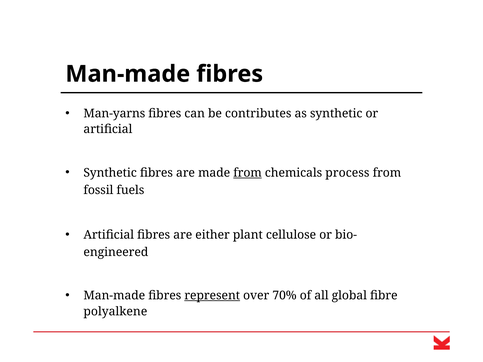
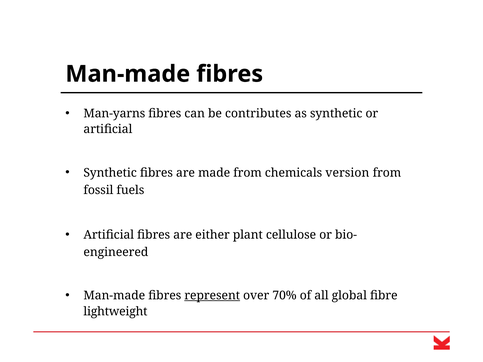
from at (248, 173) underline: present -> none
process: process -> version
polyalkene: polyalkene -> lightweight
